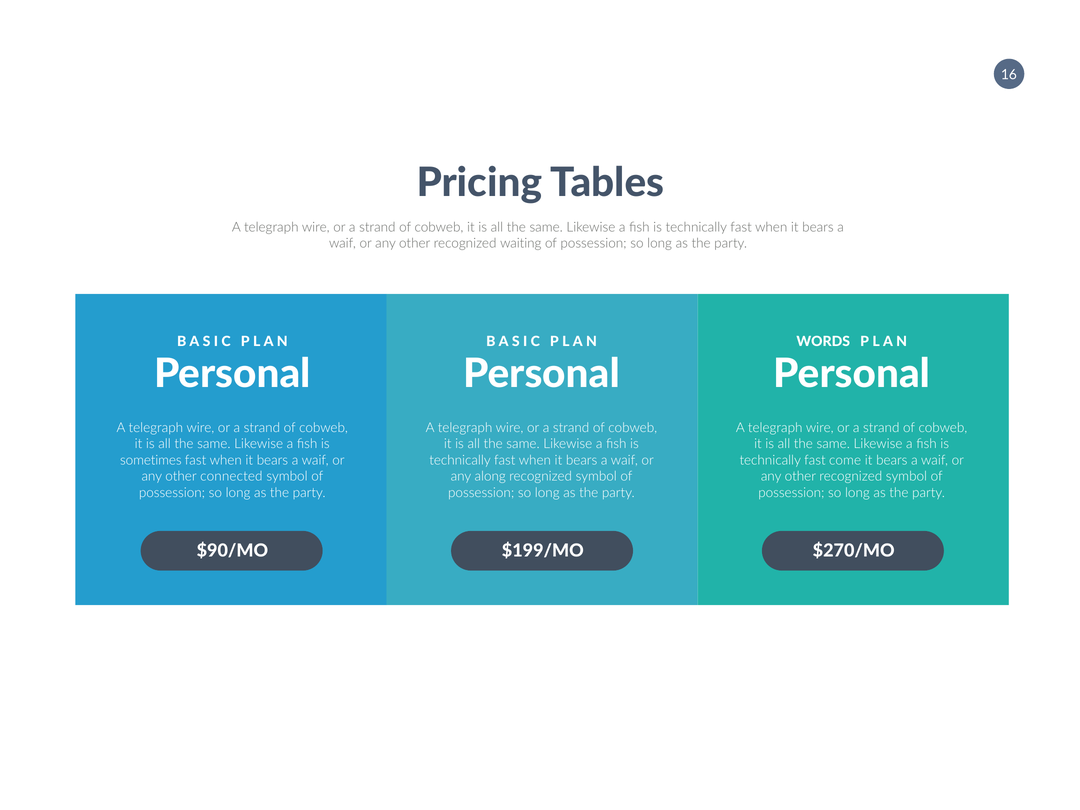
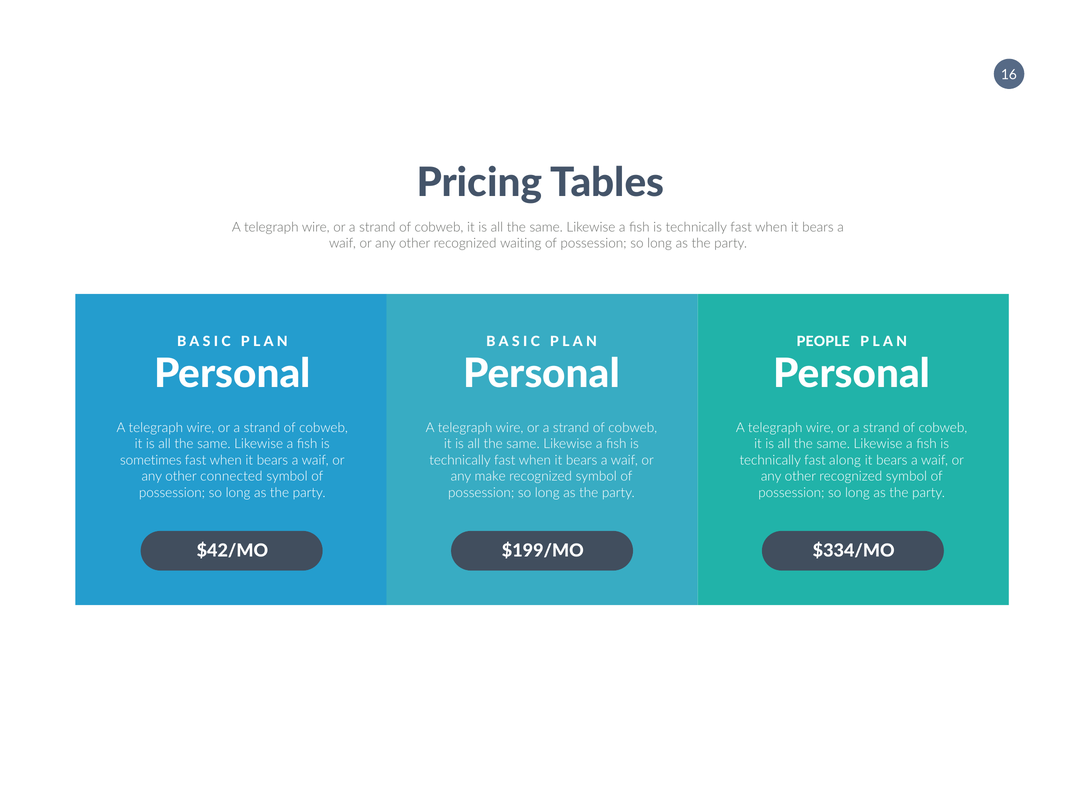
WORDS: WORDS -> PEOPLE
come: come -> along
along: along -> make
$90/MO: $90/MO -> $42/MO
$270/MO: $270/MO -> $334/MO
